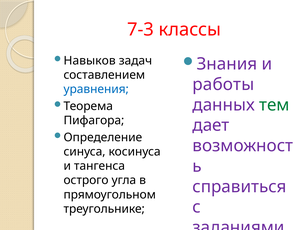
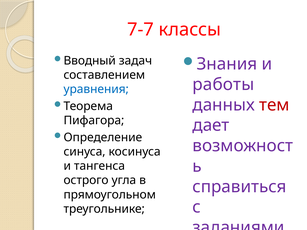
7-3: 7-3 -> 7-7
Навыков: Навыков -> Вводный
тем colour: green -> red
